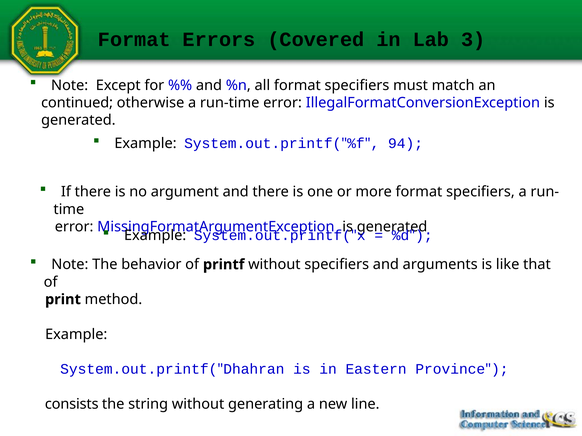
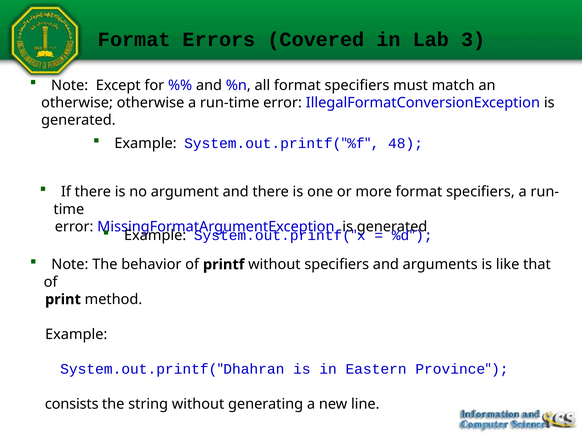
continued at (77, 103): continued -> otherwise
94: 94 -> 48
